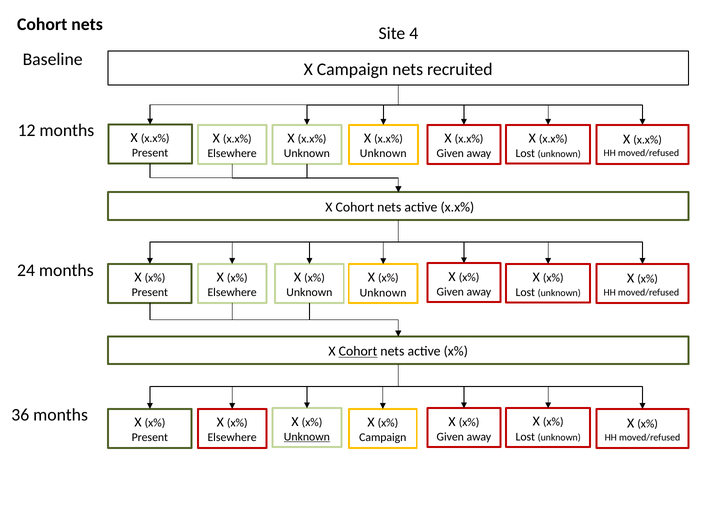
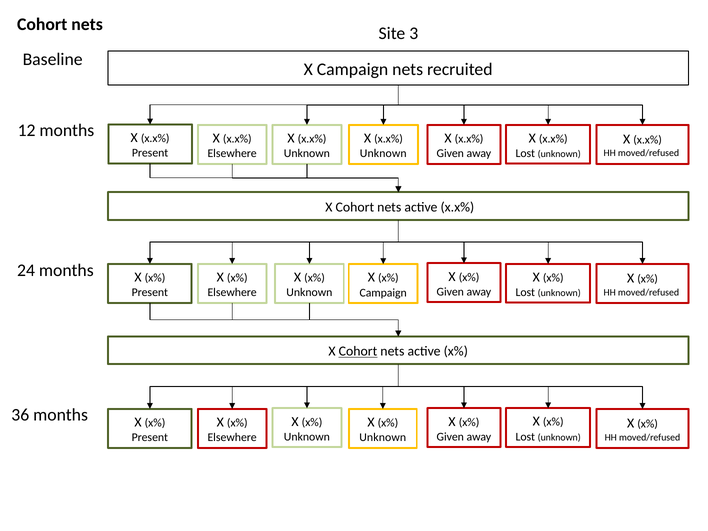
4: 4 -> 3
Unknown at (383, 293): Unknown -> Campaign
Unknown at (307, 437) underline: present -> none
Campaign at (383, 437): Campaign -> Unknown
